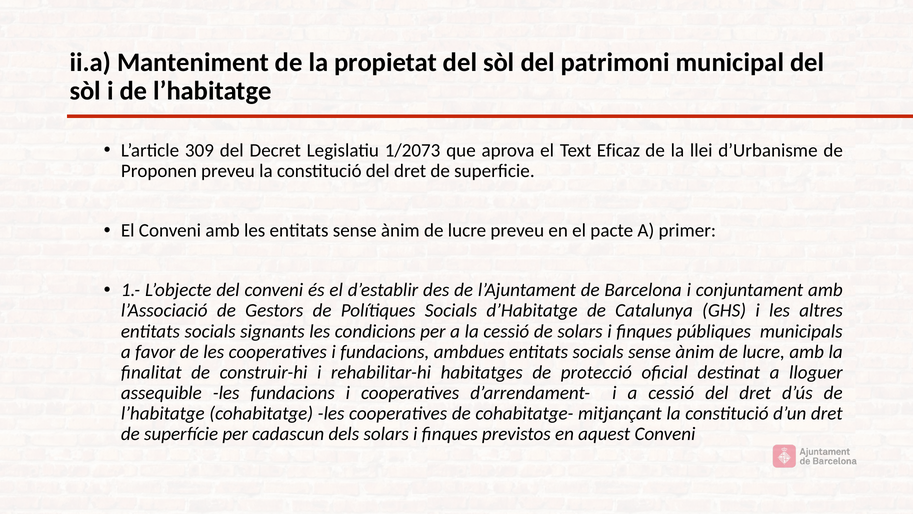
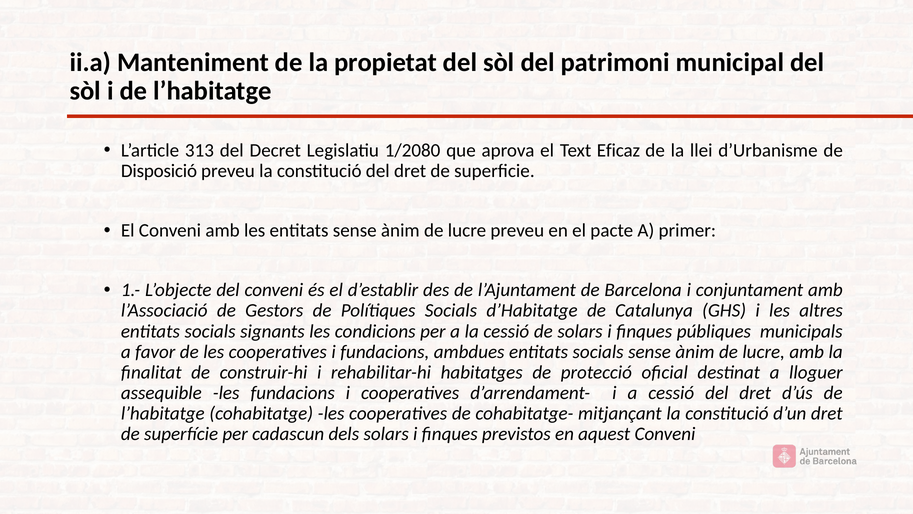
309: 309 -> 313
1/2073: 1/2073 -> 1/2080
Proponen: Proponen -> Disposició
